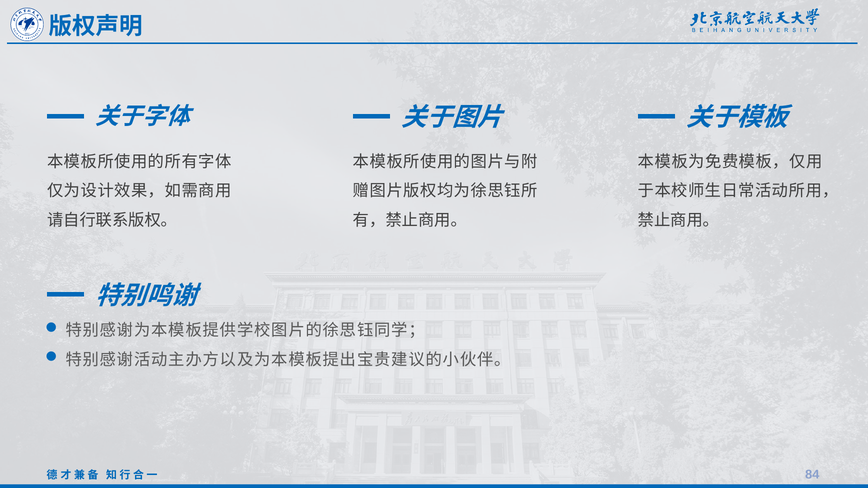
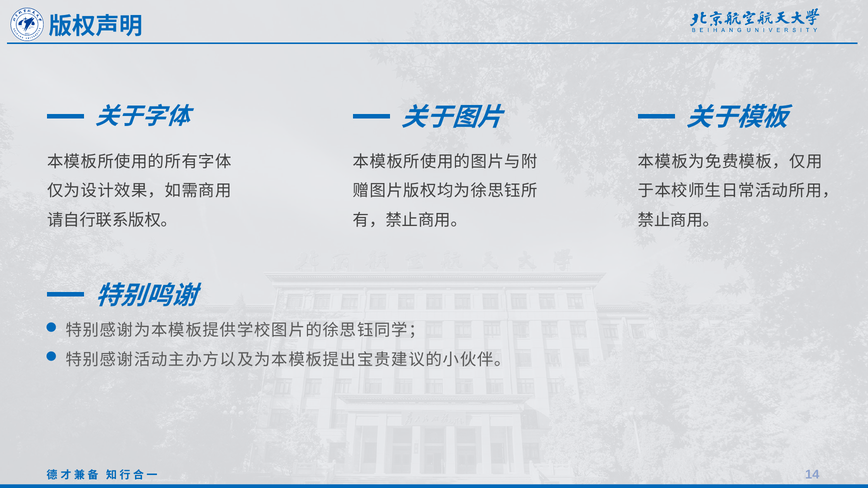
84: 84 -> 14
